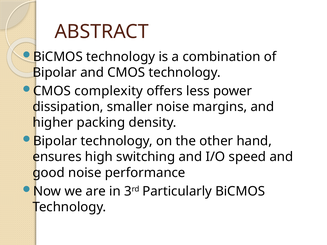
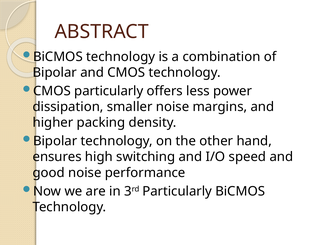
CMOS complexity: complexity -> particularly
